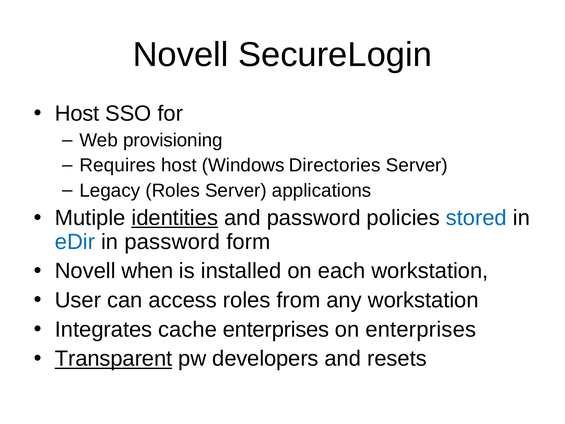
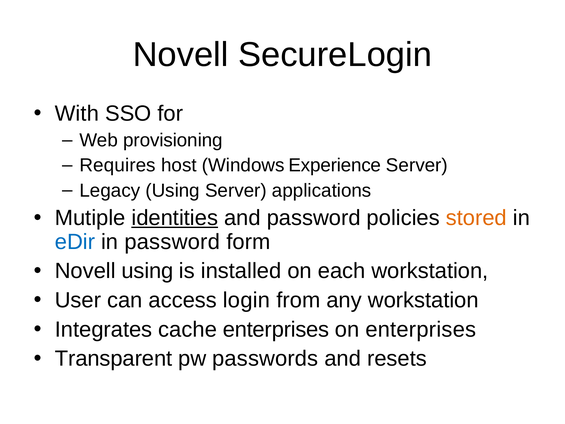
Host at (77, 114): Host -> With
Directories: Directories -> Experience
Legacy Roles: Roles -> Using
stored colour: blue -> orange
Novell when: when -> using
access roles: roles -> login
Transparent underline: present -> none
developers: developers -> passwords
